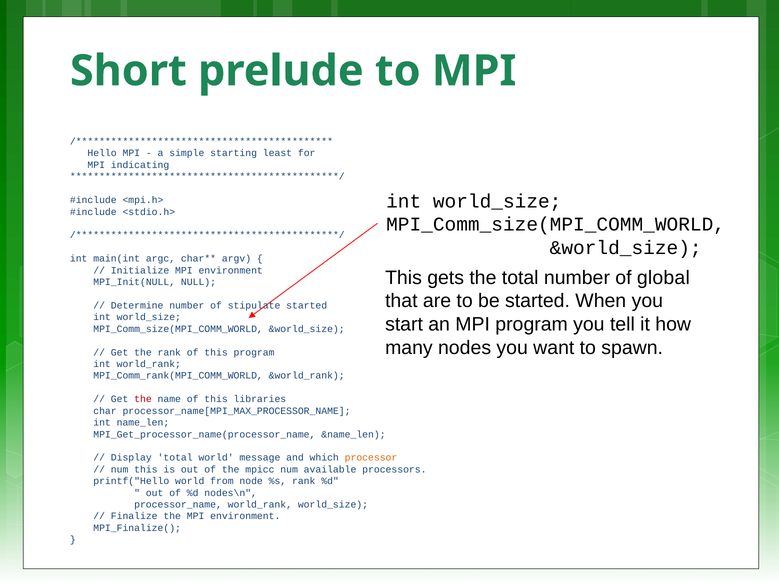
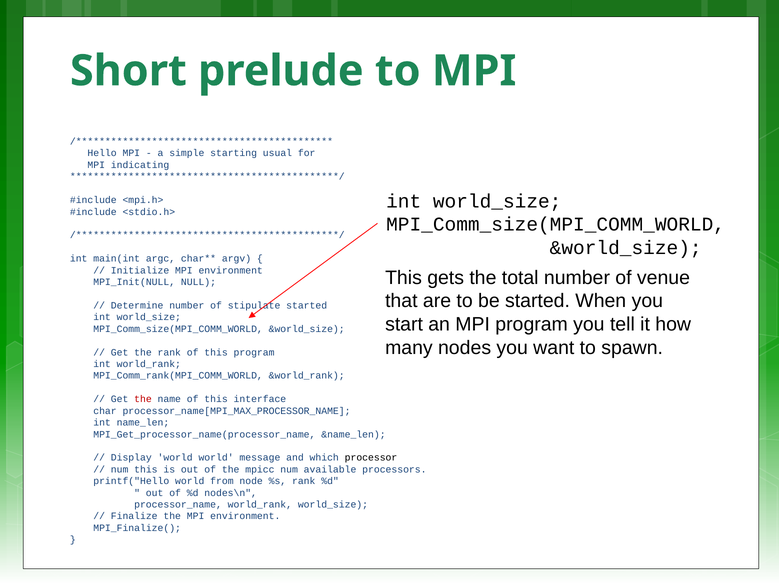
least: least -> usual
global: global -> venue
libraries: libraries -> interface
Display total: total -> world
processor colour: orange -> black
